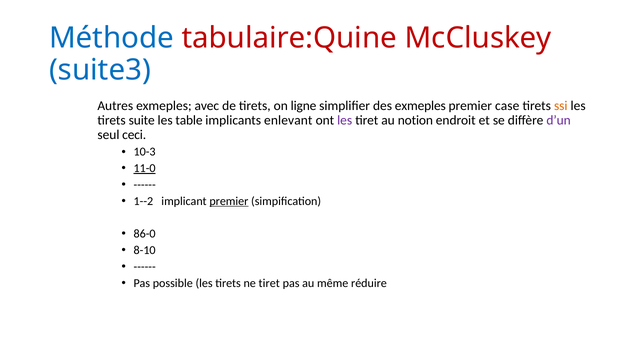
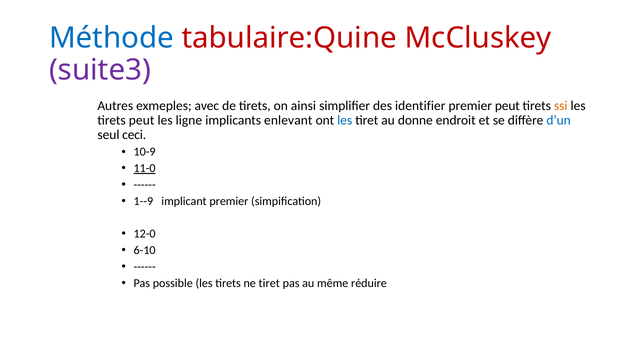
suite3 colour: blue -> purple
ligne: ligne -> ainsi
des exmeples: exmeples -> identifier
premier case: case -> peut
tirets suite: suite -> peut
table: table -> ligne
les at (345, 121) colour: purple -> blue
notion: notion -> donne
d’un colour: purple -> blue
10-3: 10-3 -> 10-9
1--2: 1--2 -> 1--9
premier at (229, 201) underline: present -> none
86-0: 86-0 -> 12-0
8-10: 8-10 -> 6-10
